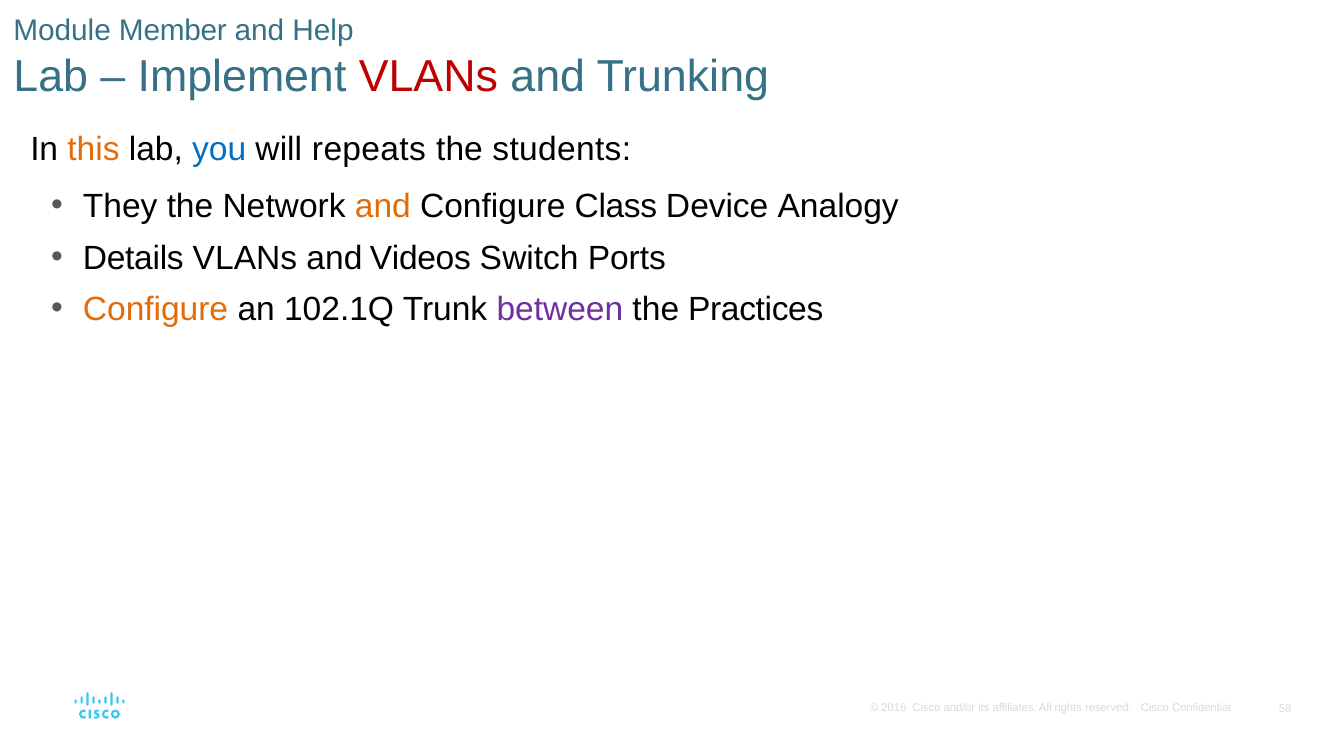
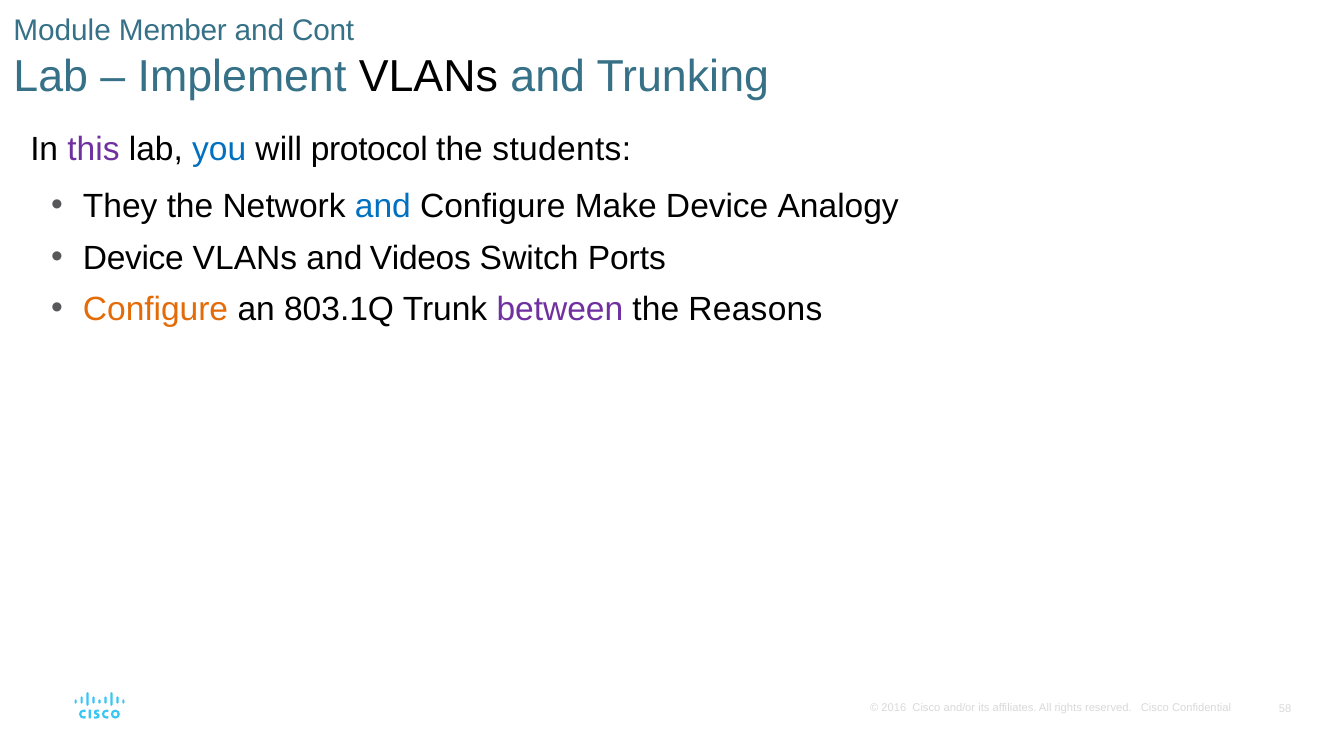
Help: Help -> Cont
VLANs at (428, 77) colour: red -> black
this colour: orange -> purple
repeats: repeats -> protocol
and at (383, 207) colour: orange -> blue
Class: Class -> Make
Details at (133, 258): Details -> Device
102.1Q: 102.1Q -> 803.1Q
Practices: Practices -> Reasons
